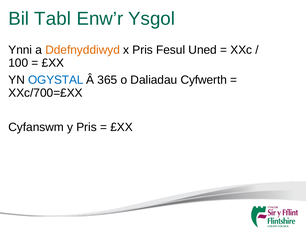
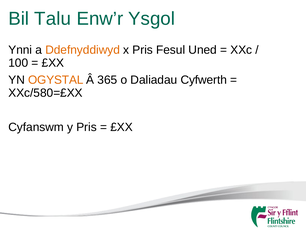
Tabl: Tabl -> Talu
OGYSTAL colour: blue -> orange
XXc/700=£XX: XXc/700=£XX -> XXc/580=£XX
